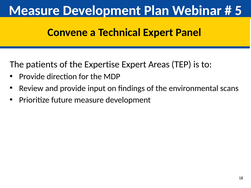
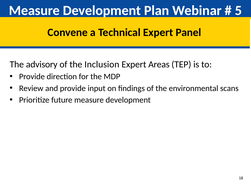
patients: patients -> advisory
Expertise: Expertise -> Inclusion
